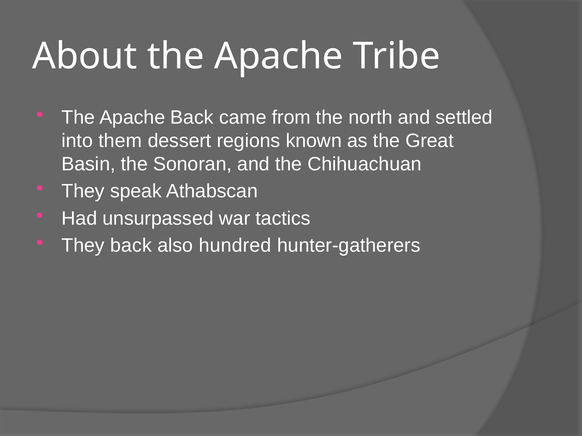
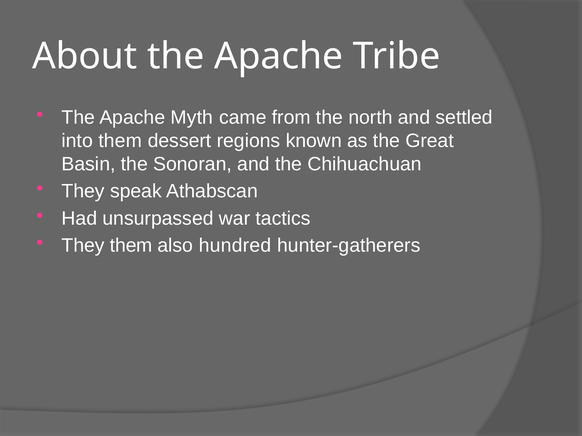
Apache Back: Back -> Myth
They back: back -> them
